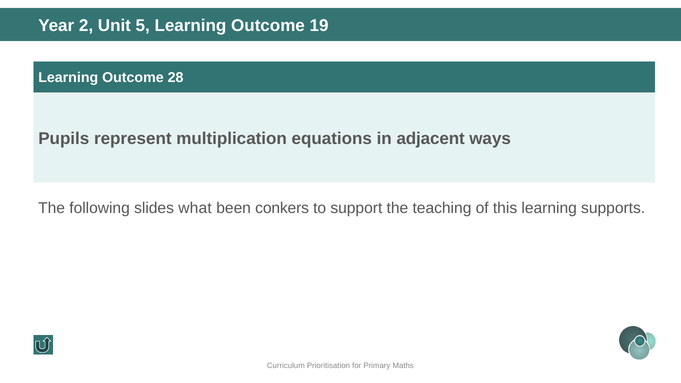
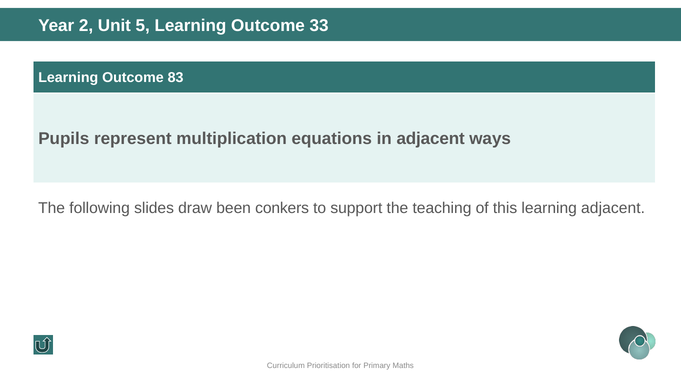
19: 19 -> 33
28: 28 -> 83
what: what -> draw
learning supports: supports -> adjacent
